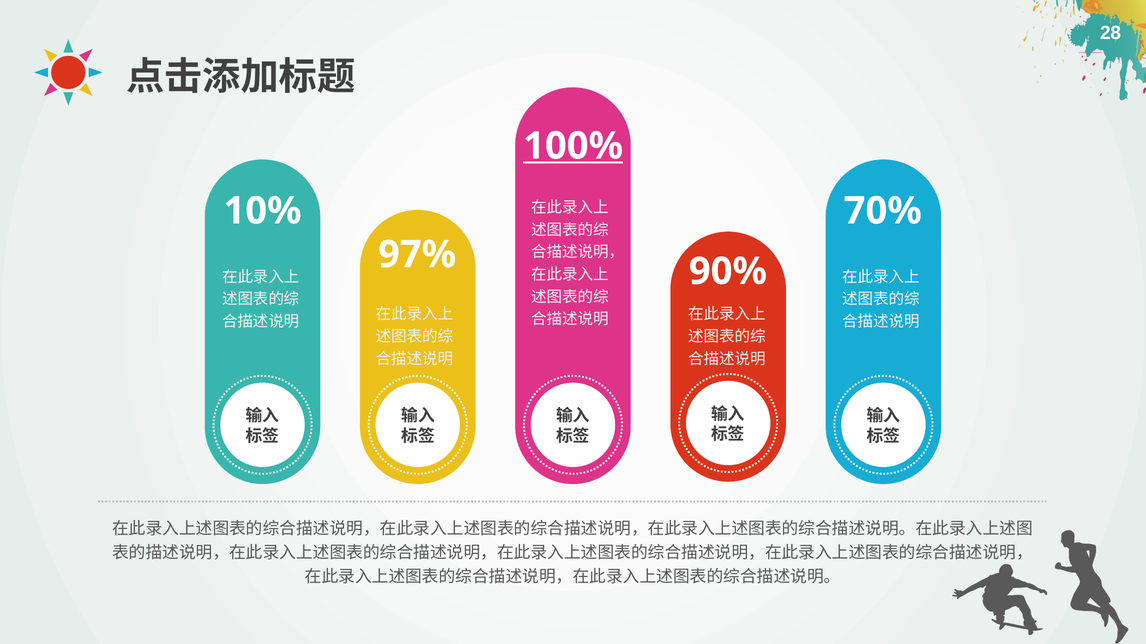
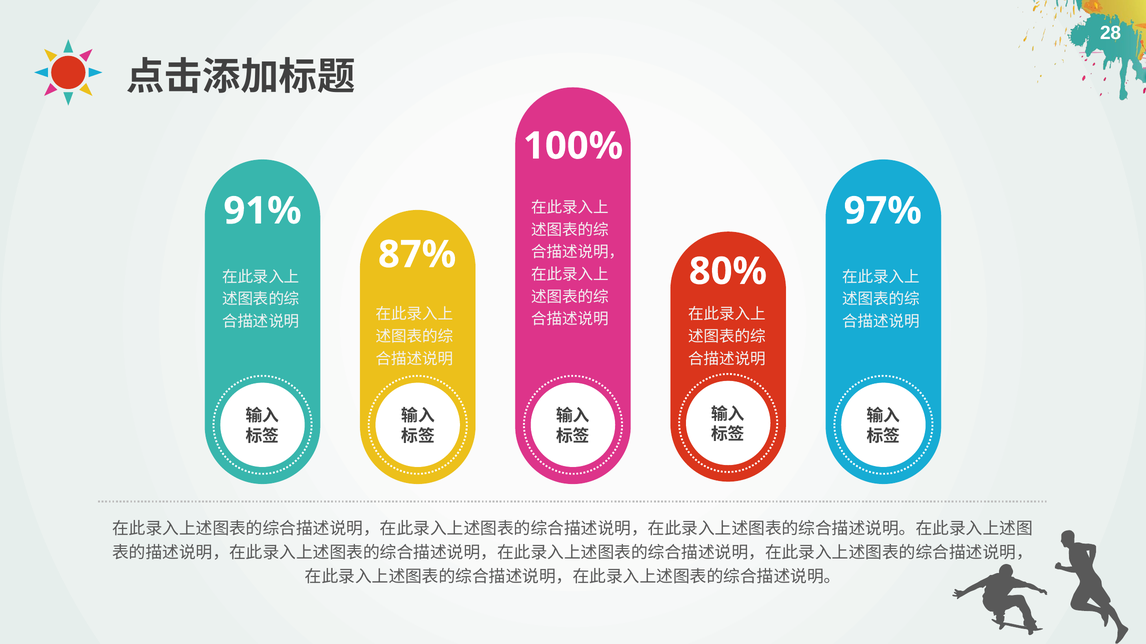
100% underline: present -> none
10%: 10% -> 91%
70%: 70% -> 97%
97%: 97% -> 87%
90%: 90% -> 80%
